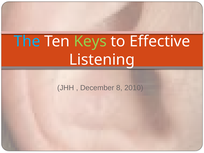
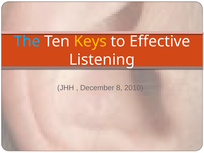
Keys colour: light green -> yellow
